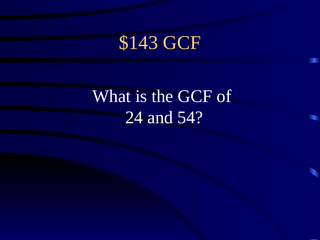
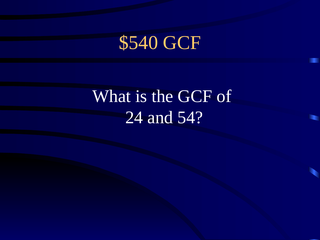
$143: $143 -> $540
